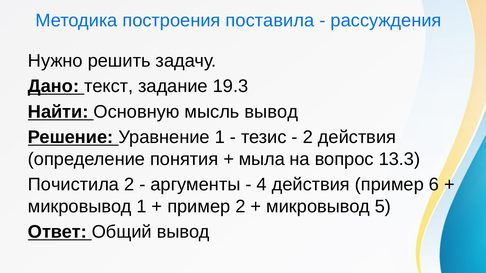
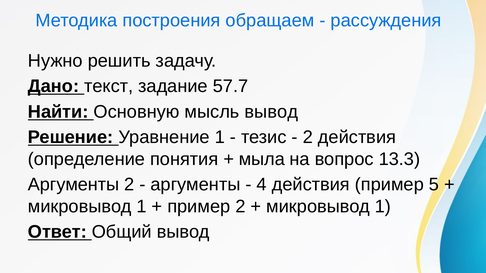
поставила: поставила -> обращаем
19.3: 19.3 -> 57.7
Почистила at (73, 185): Почистила -> Аргументы
6: 6 -> 5
5 at (383, 207): 5 -> 1
